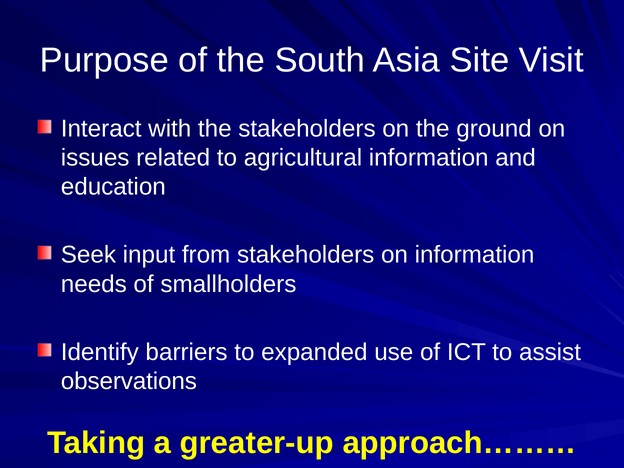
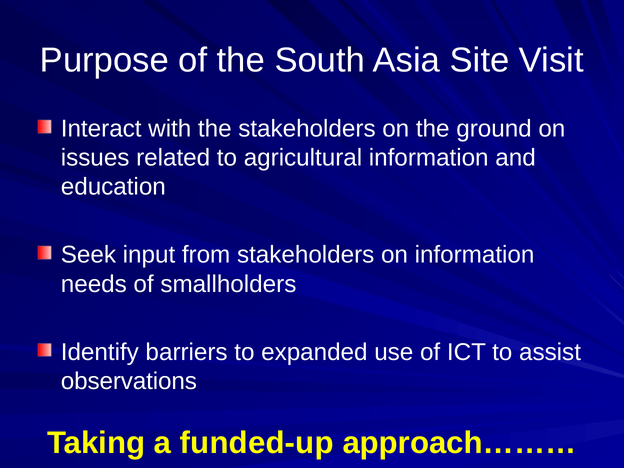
greater-up: greater-up -> funded-up
